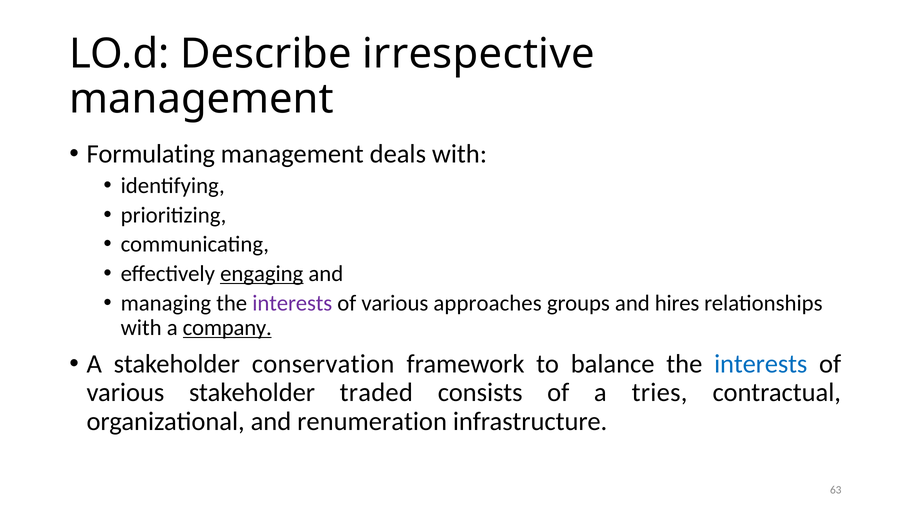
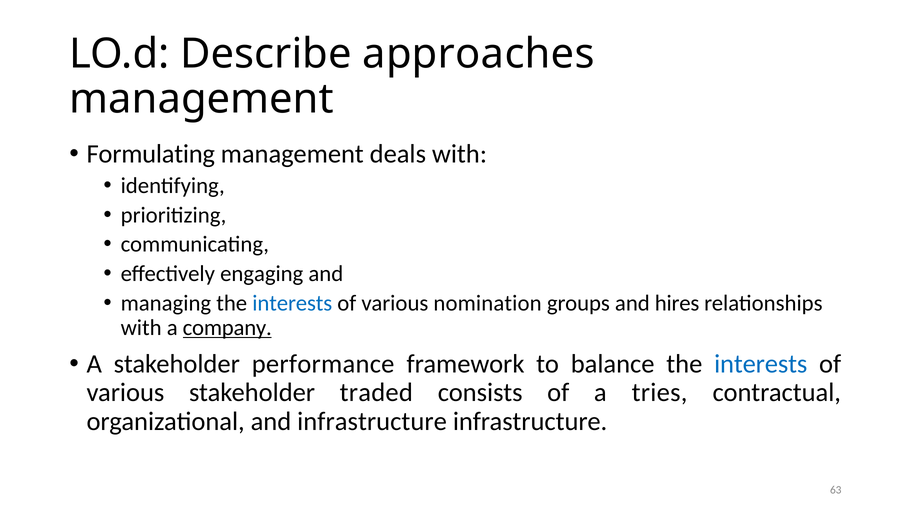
irrespective: irrespective -> approaches
engaging underline: present -> none
interests at (292, 303) colour: purple -> blue
approaches: approaches -> nomination
conservation: conservation -> performance
and renumeration: renumeration -> infrastructure
